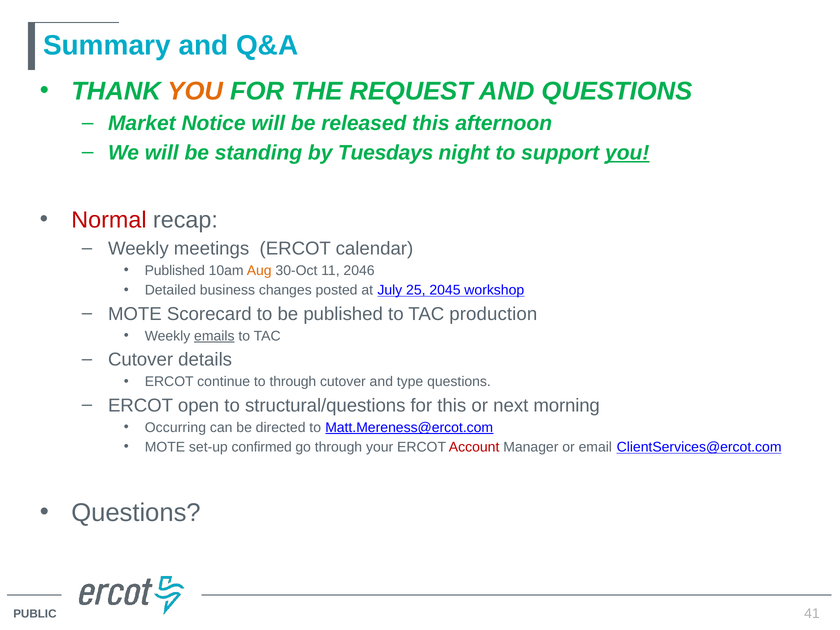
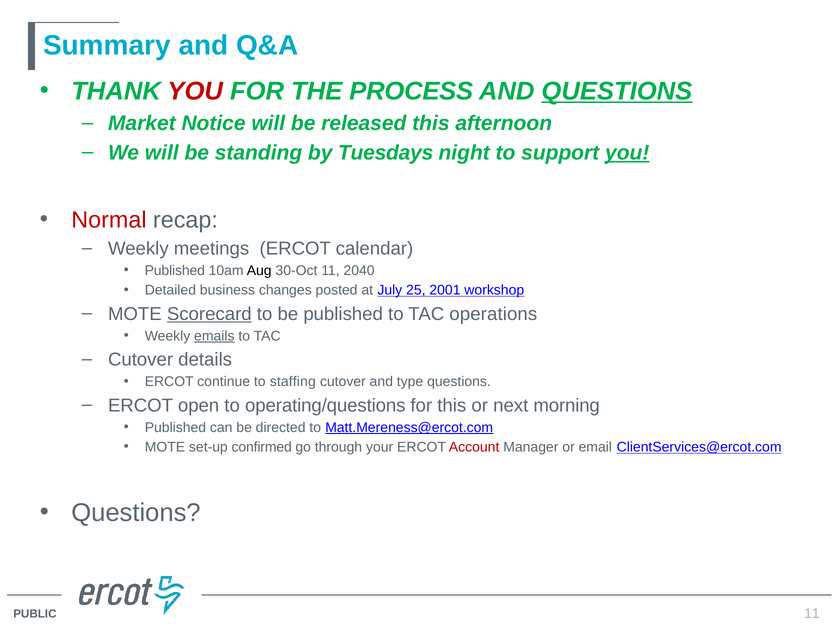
YOU at (195, 91) colour: orange -> red
REQUEST: REQUEST -> PROCESS
QUESTIONS at (617, 91) underline: none -> present
Aug colour: orange -> black
2046: 2046 -> 2040
2045: 2045 -> 2001
Scorecard underline: none -> present
production: production -> operations
to through: through -> staffing
structural/questions: structural/questions -> operating/questions
Occurring at (175, 427): Occurring -> Published
41 at (812, 613): 41 -> 11
